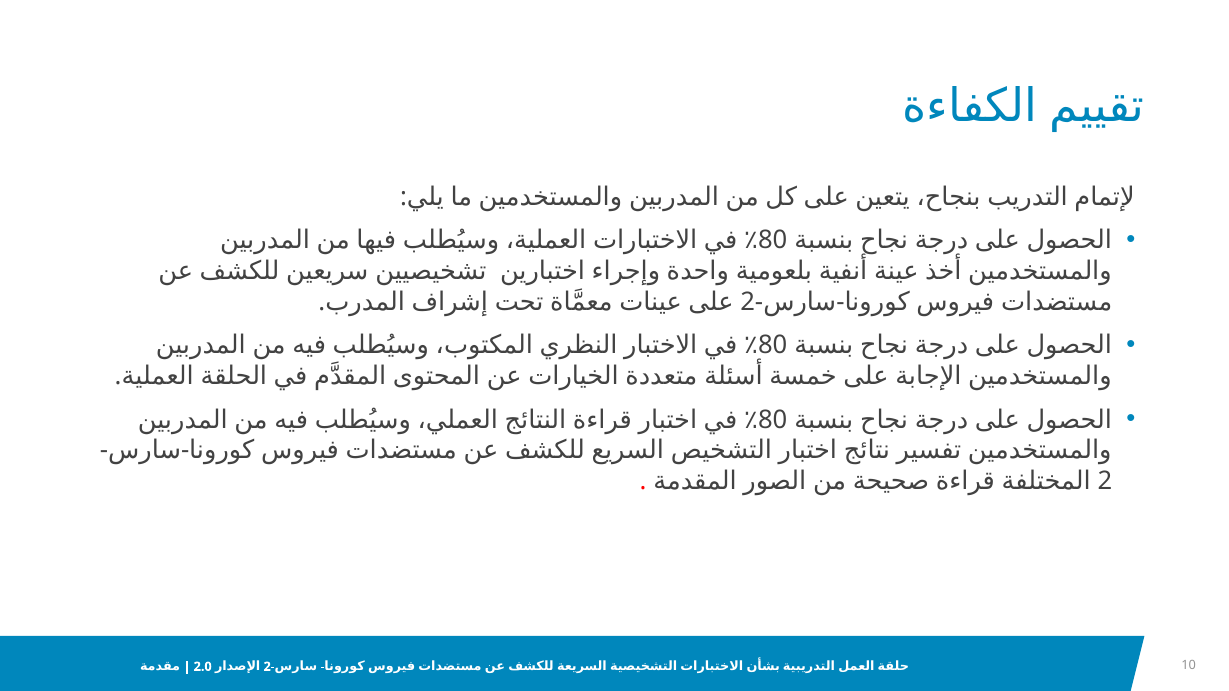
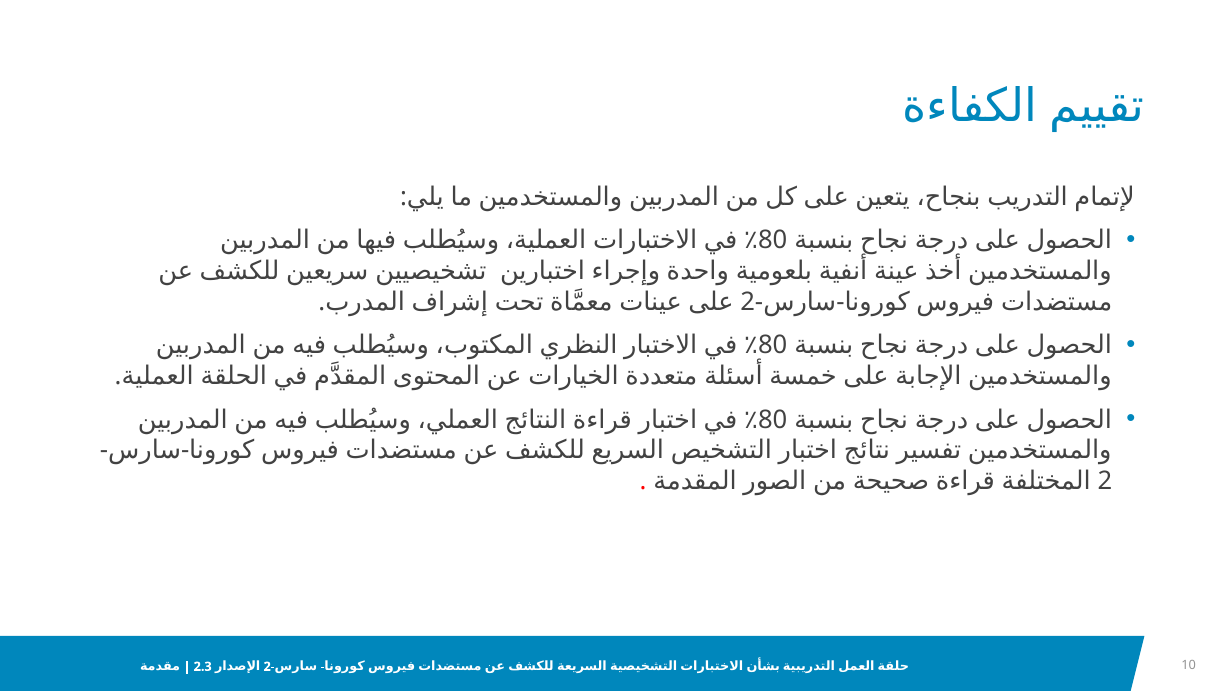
2.0: 2.0 -> 2.3
